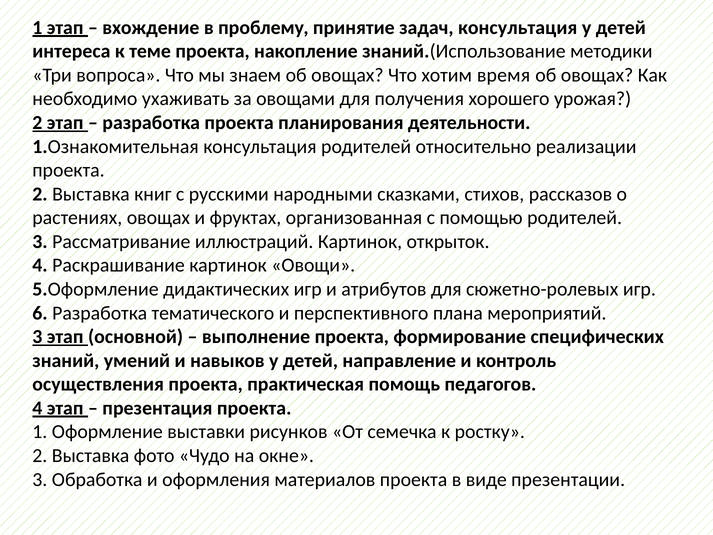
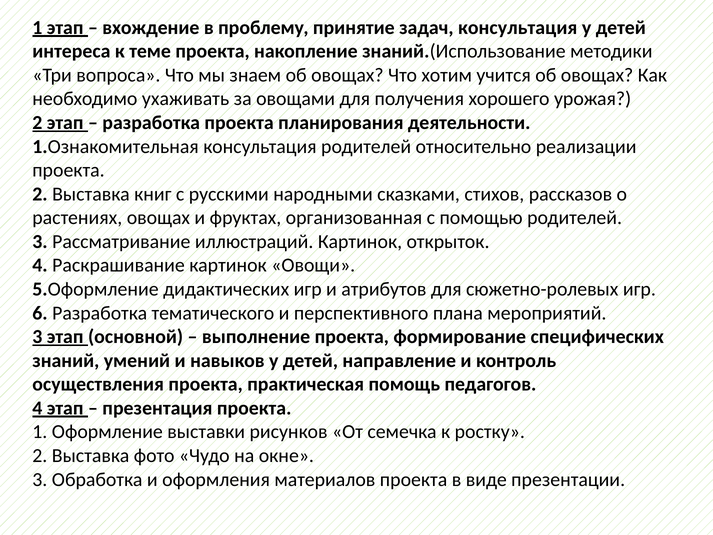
время: время -> учится
